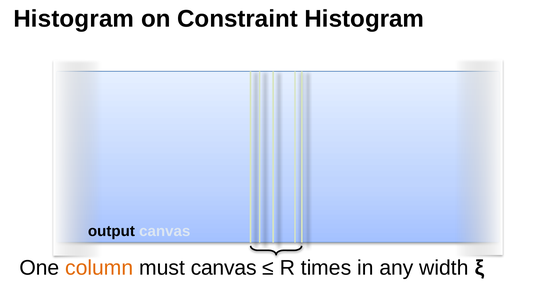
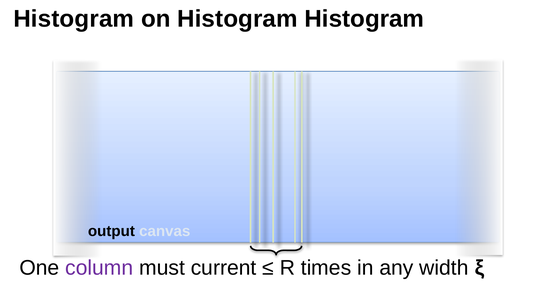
on Constraint: Constraint -> Histogram
column colour: orange -> purple
must canvas: canvas -> current
